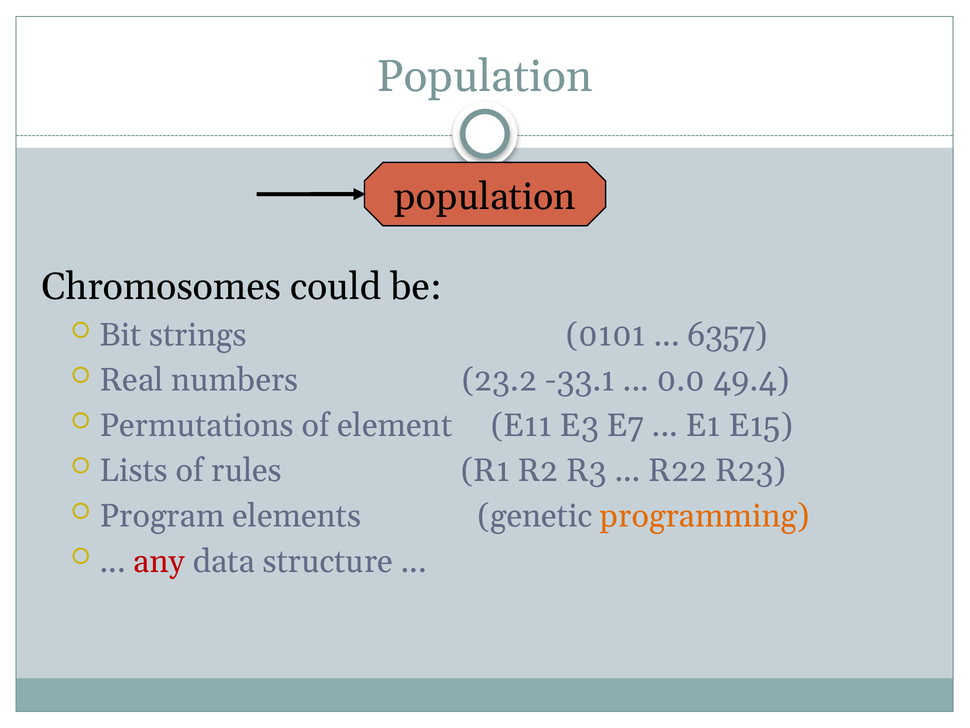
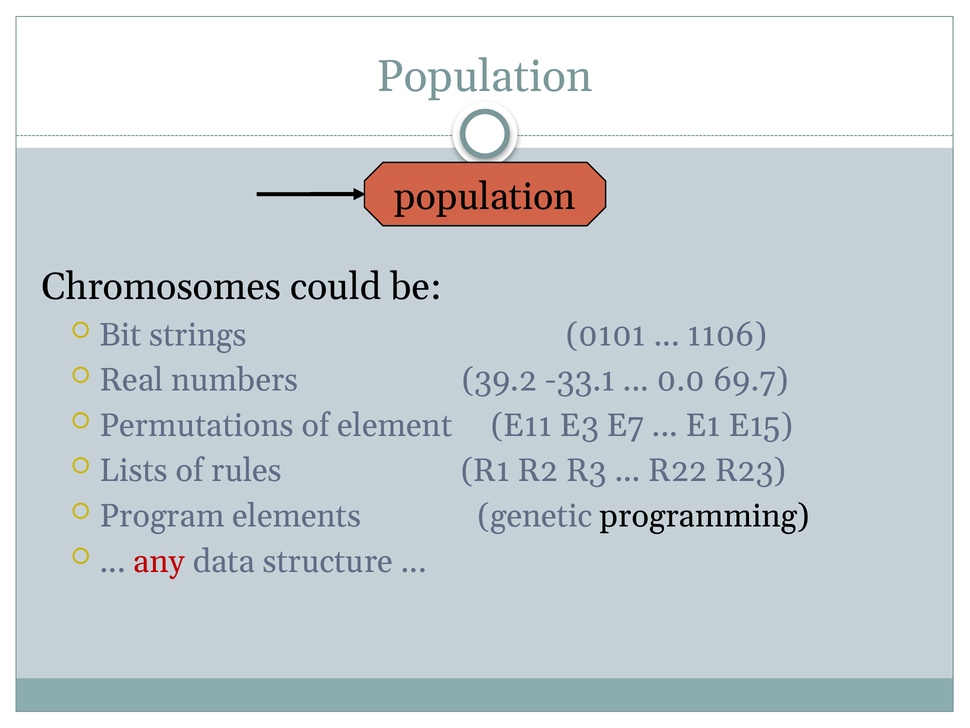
6357: 6357 -> 1106
23.2: 23.2 -> 39.2
49.4: 49.4 -> 69.7
programming colour: orange -> black
